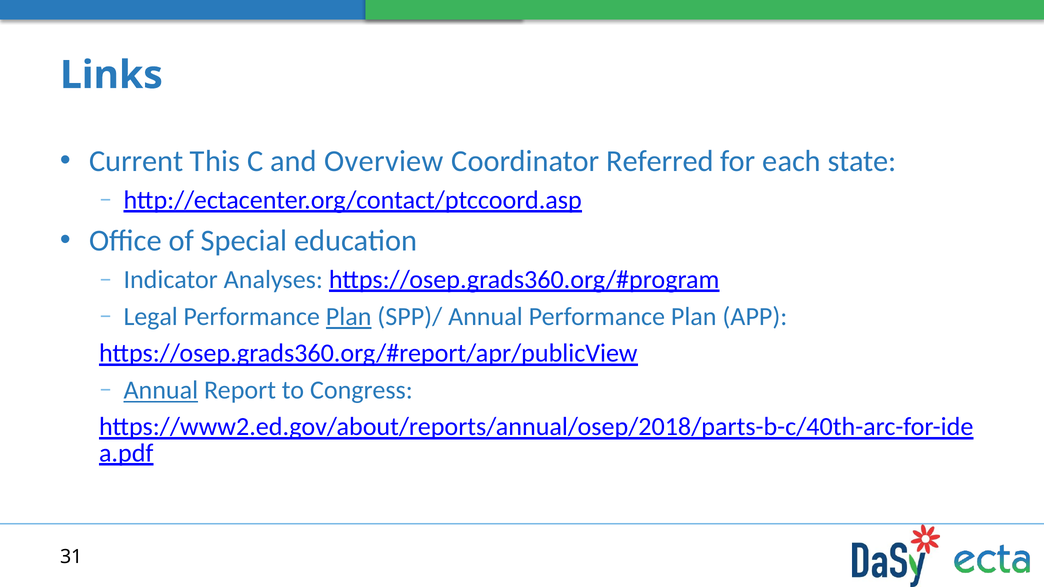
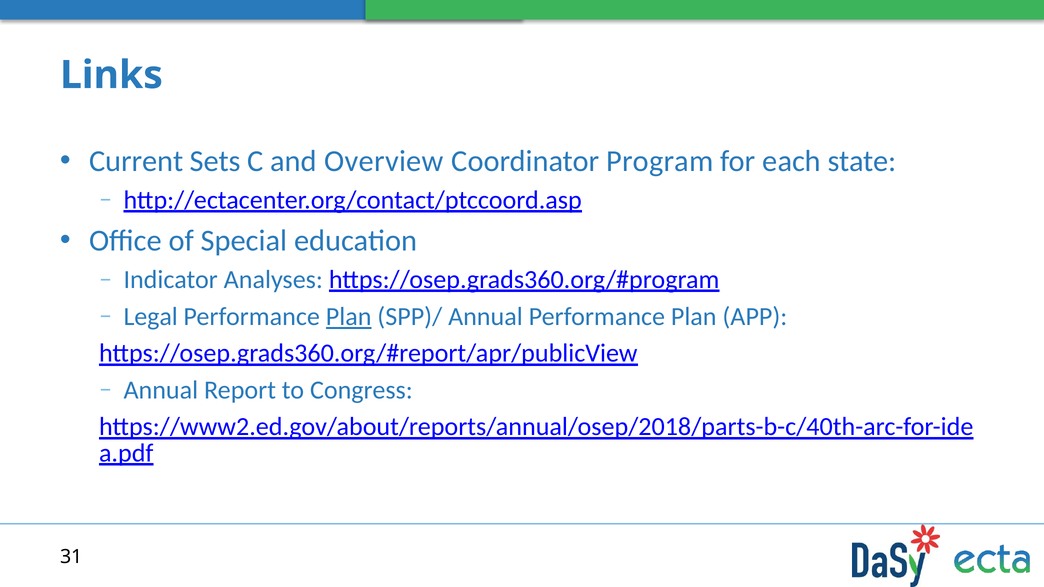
This: This -> Sets
Referred: Referred -> Program
Annual at (161, 390) underline: present -> none
